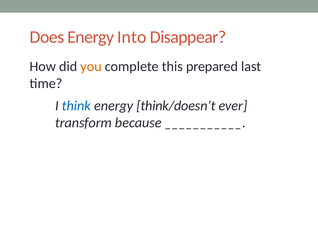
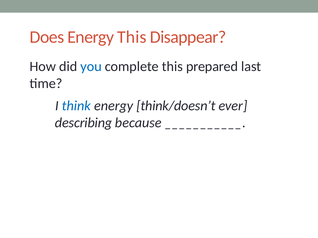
Energy Into: Into -> This
you colour: orange -> blue
transform: transform -> describing
